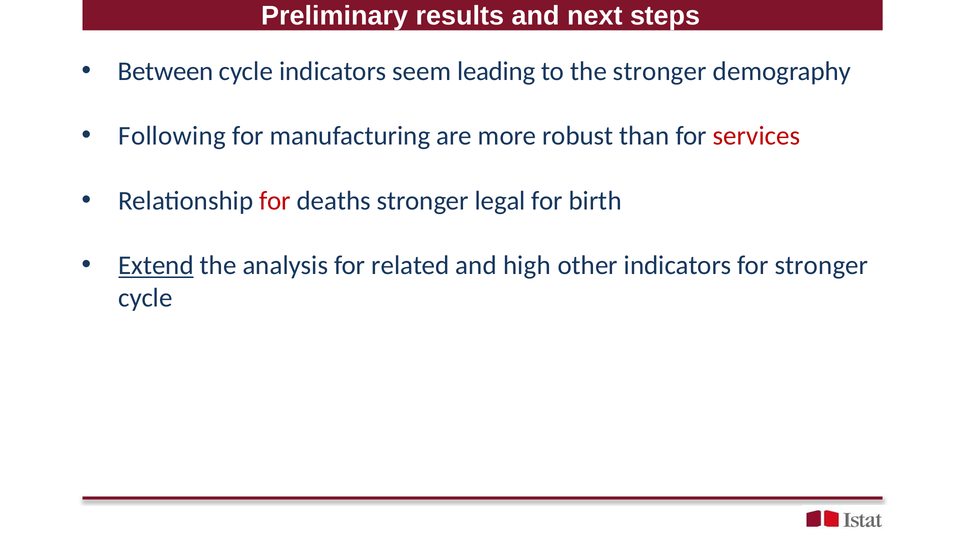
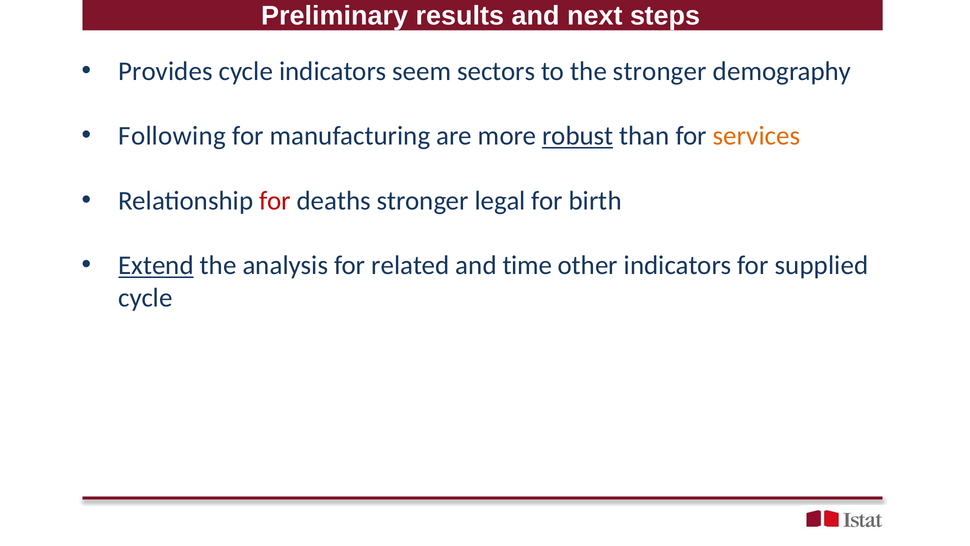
Between: Between -> Provides
leading: leading -> sectors
robust underline: none -> present
services colour: red -> orange
high: high -> time
for stronger: stronger -> supplied
